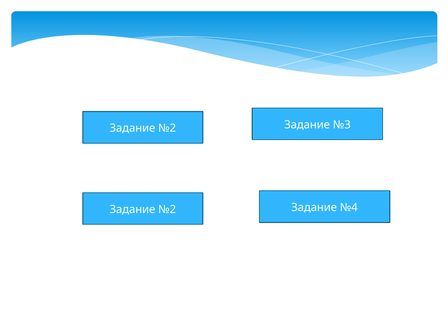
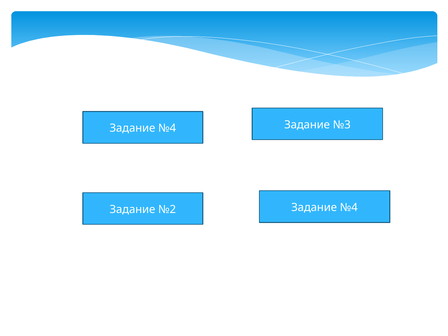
№2 at (167, 128): №2 -> №4
